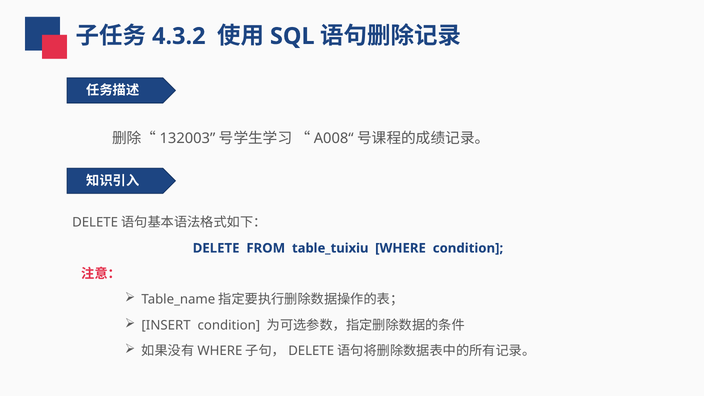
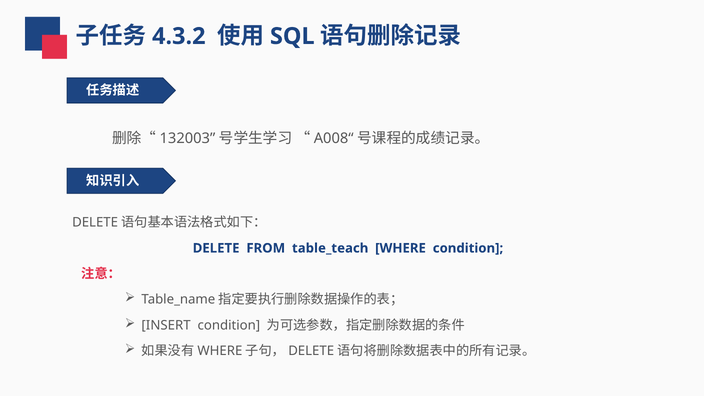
table_tuixiu: table_tuixiu -> table_teach
